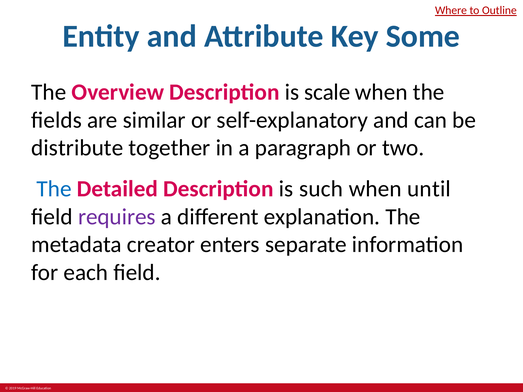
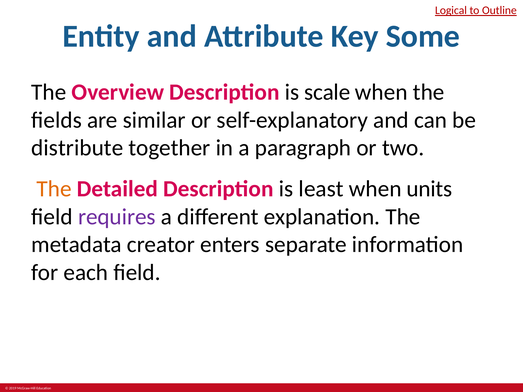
Where: Where -> Logical
The at (54, 189) colour: blue -> orange
such: such -> least
until: until -> units
